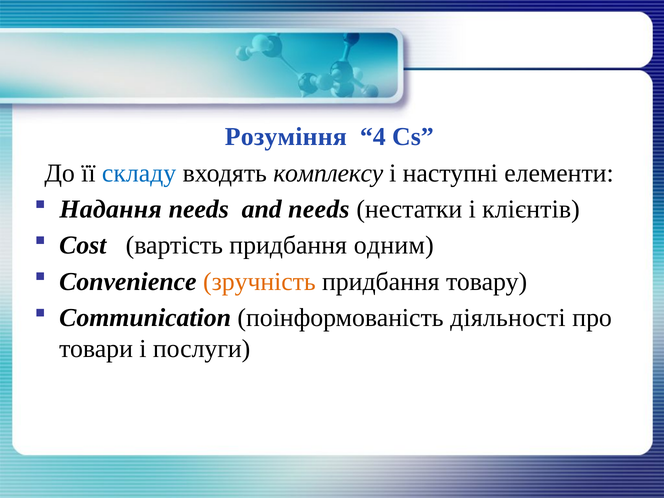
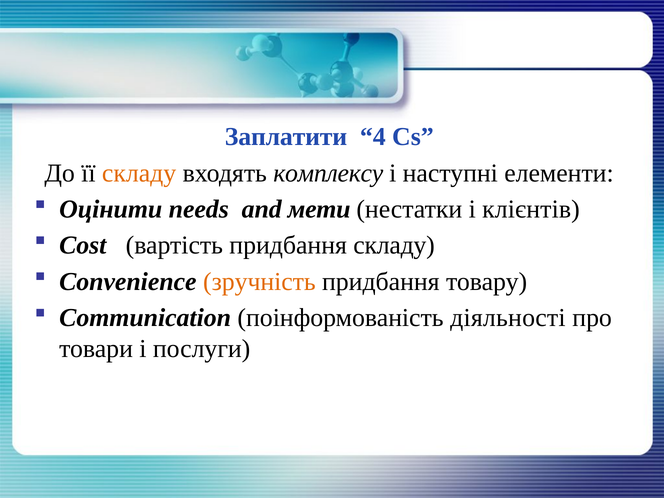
Розуміння: Розуміння -> Заплатити
складу at (139, 173) colour: blue -> orange
Надання: Надання -> Оцінити
and needs: needs -> мети
придбання одним: одним -> складу
